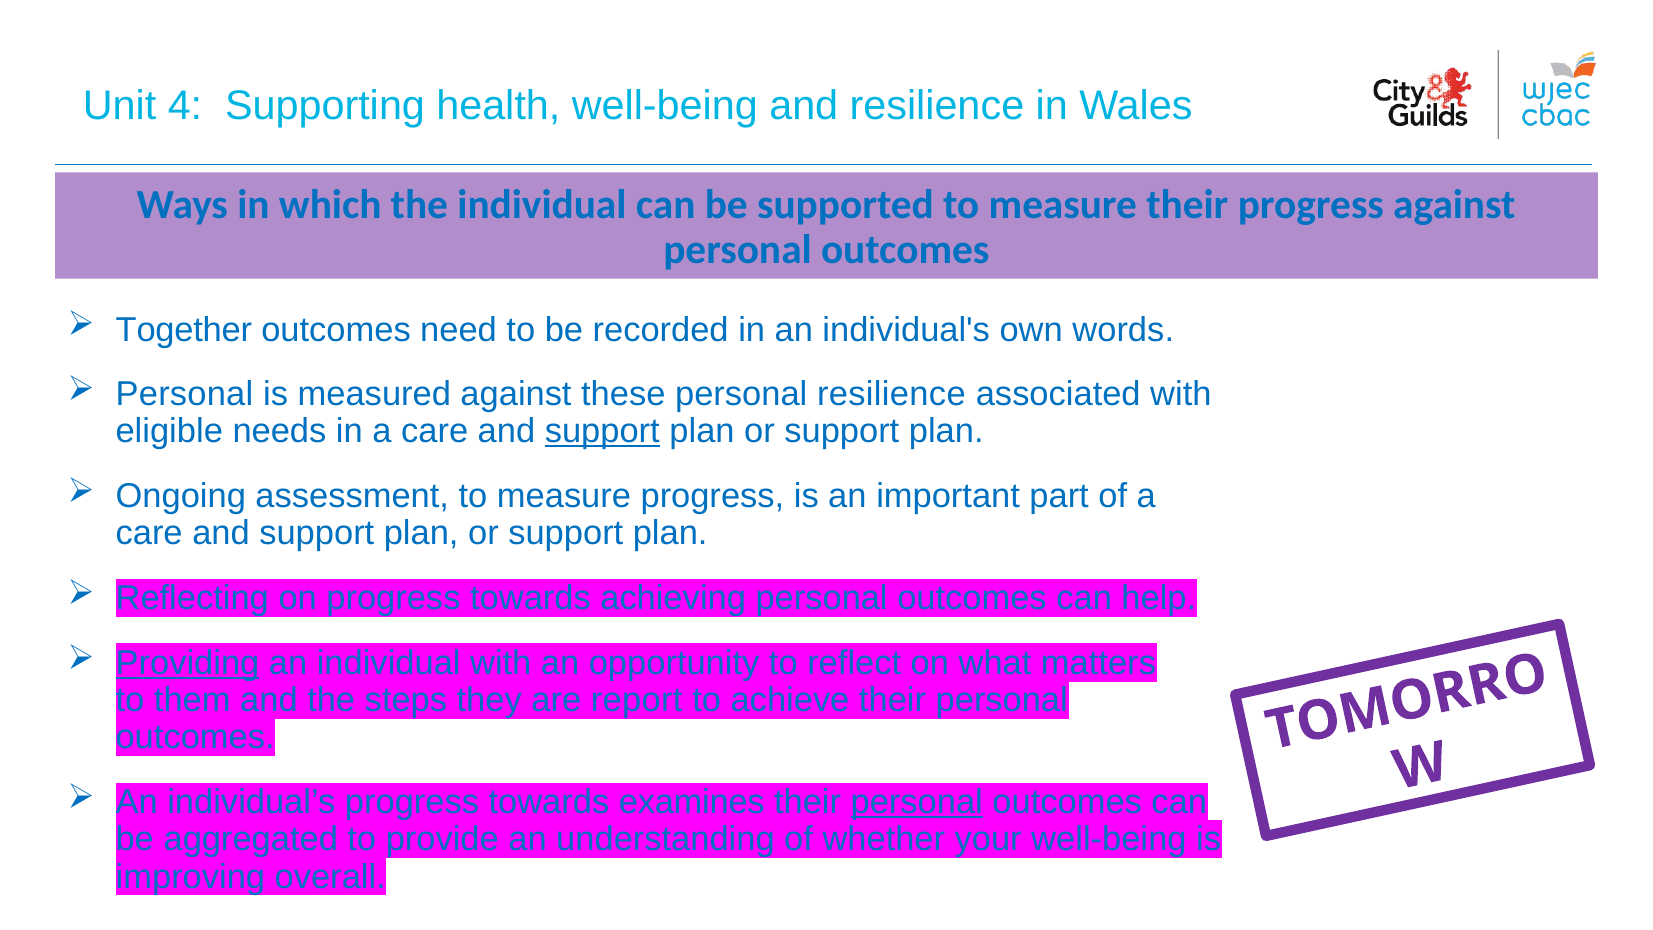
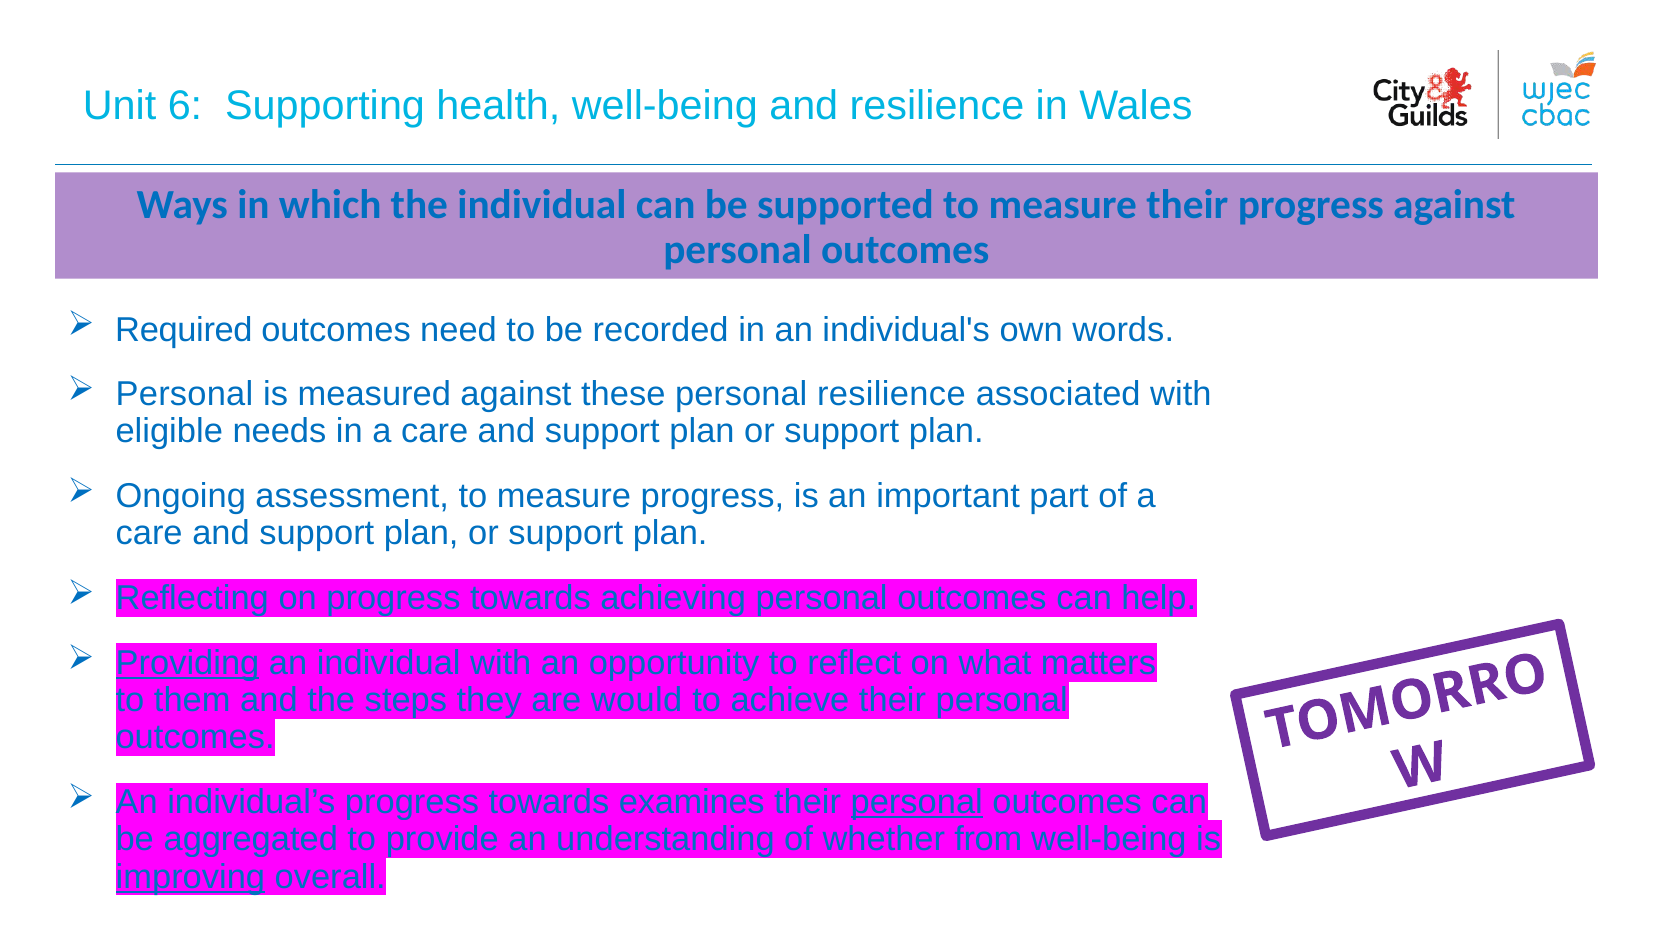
4: 4 -> 6
Together: Together -> Required
support at (602, 432) underline: present -> none
report: report -> would
your: your -> from
improving underline: none -> present
